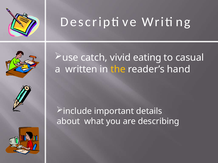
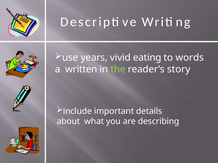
catch: catch -> years
casual: casual -> words
the colour: yellow -> light green
hand: hand -> story
